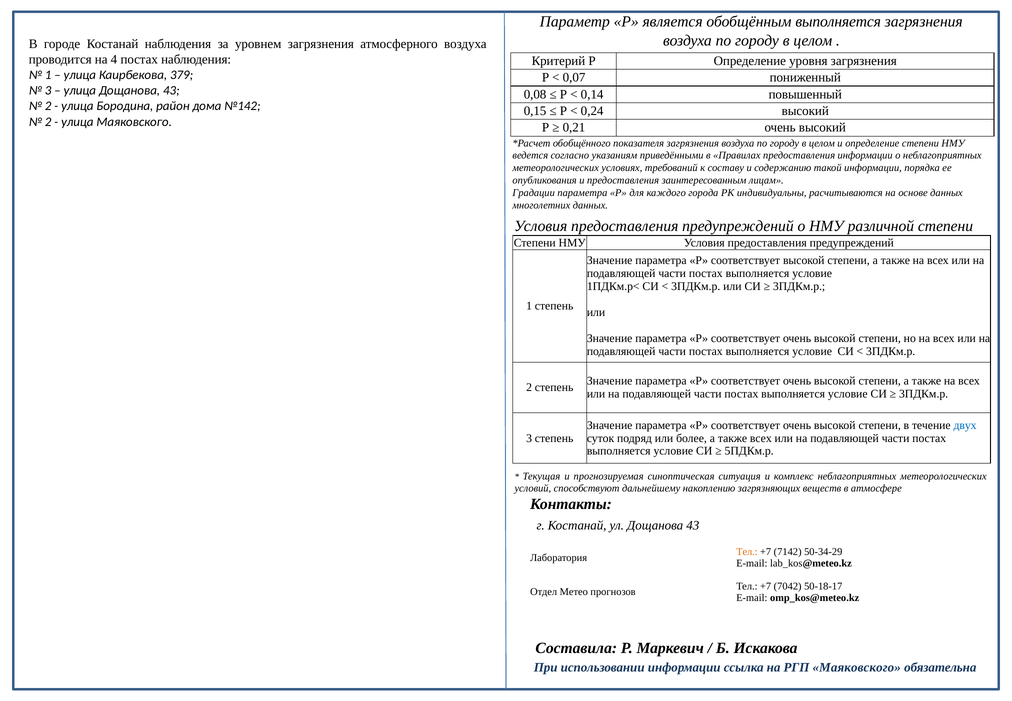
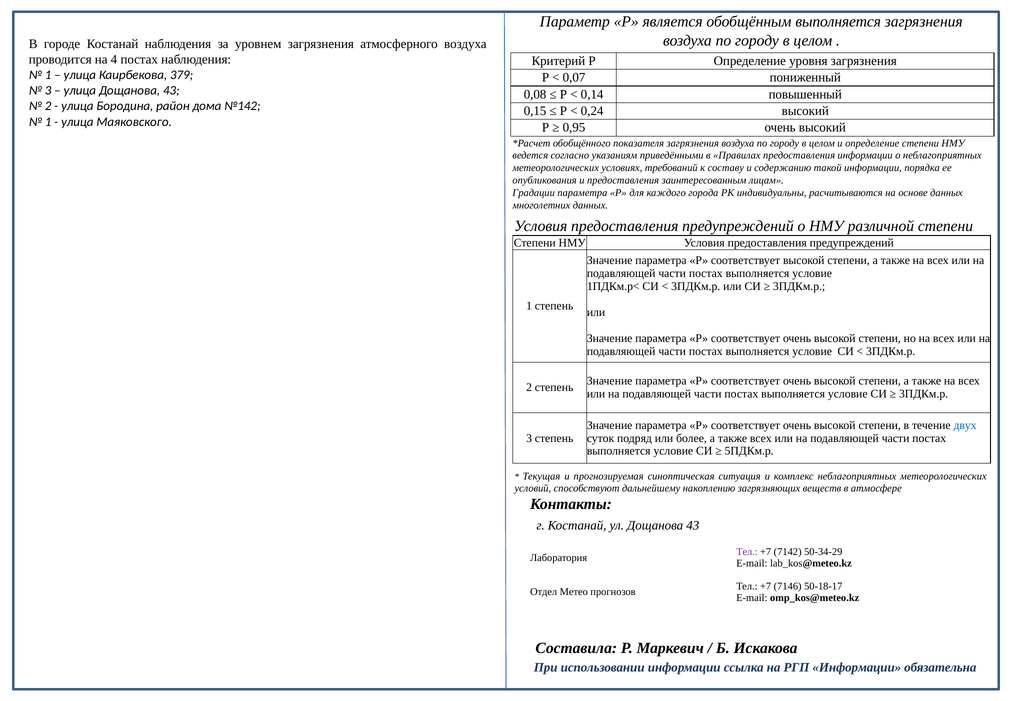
2 at (48, 122): 2 -> 1
0,21: 0,21 -> 0,95
Тел at (747, 552) colour: orange -> purple
7042: 7042 -> 7146
РГП Маяковского: Маяковского -> Информации
